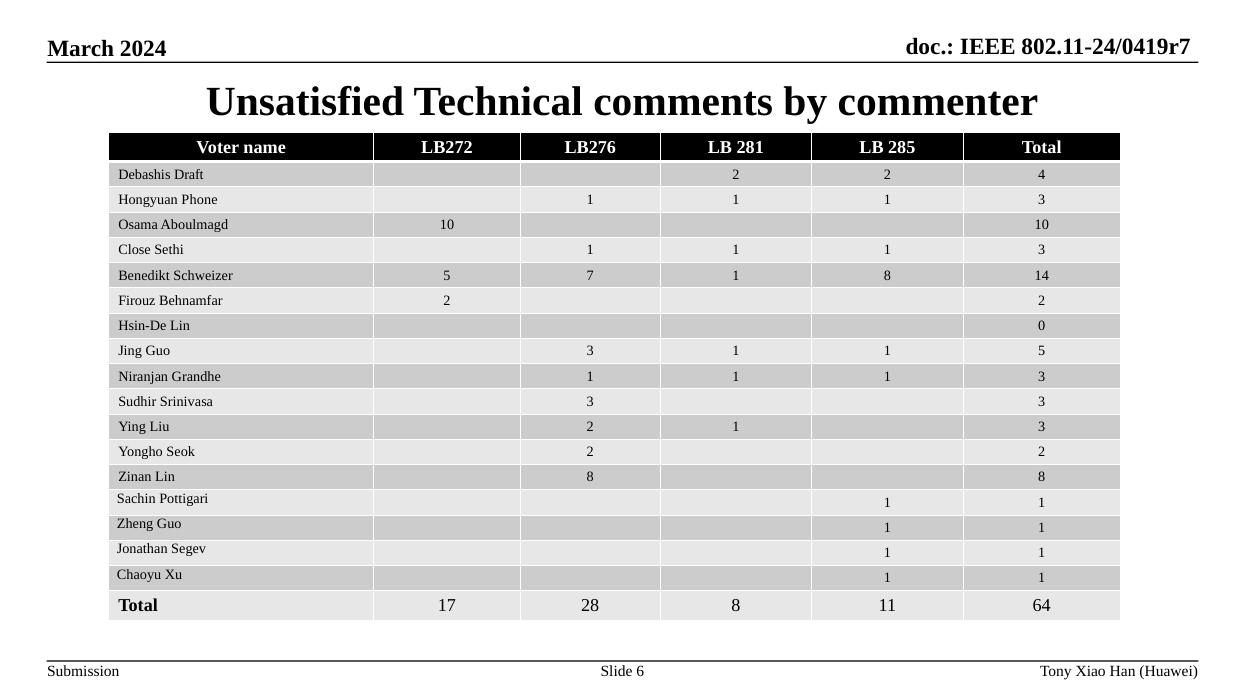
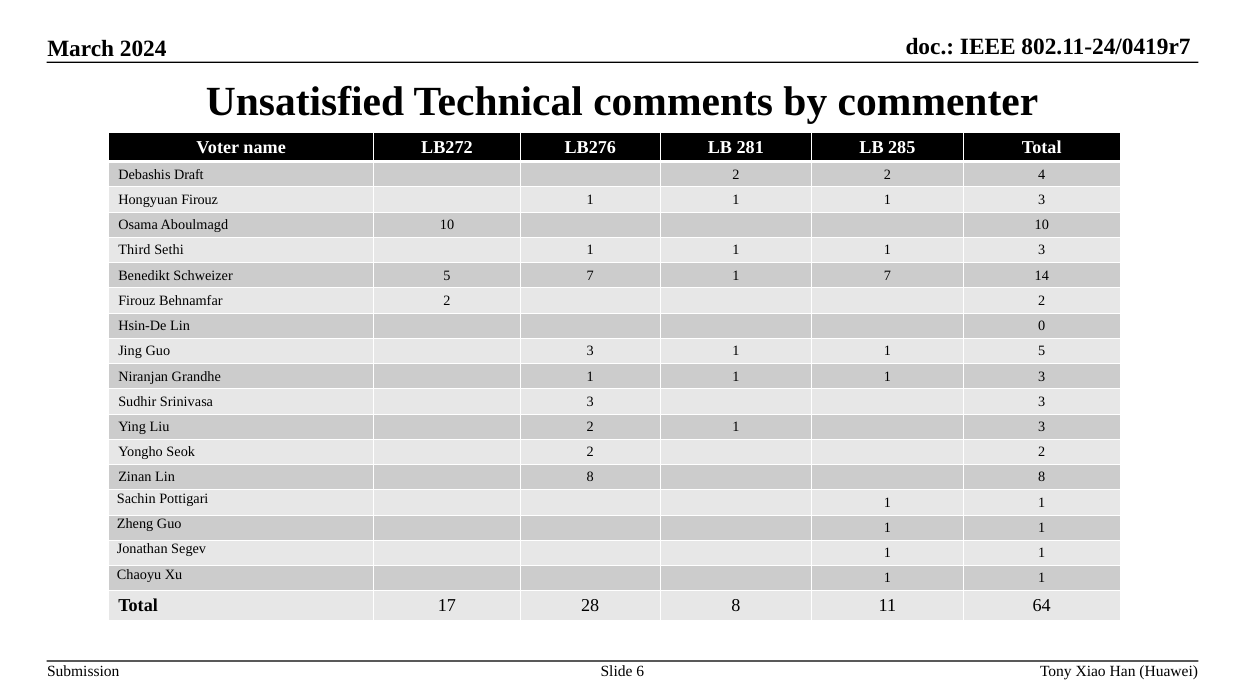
Hongyuan Phone: Phone -> Firouz
Close: Close -> Third
1 8: 8 -> 7
